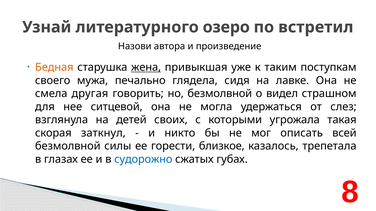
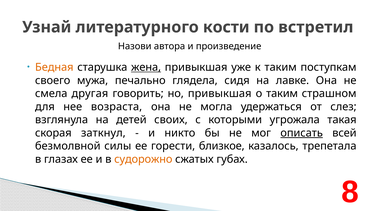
озеро: озеро -> кости
но безмолвной: безмолвной -> привыкшая
о видел: видел -> таким
ситцевой: ситцевой -> возраста
описать underline: none -> present
судорожно colour: blue -> orange
